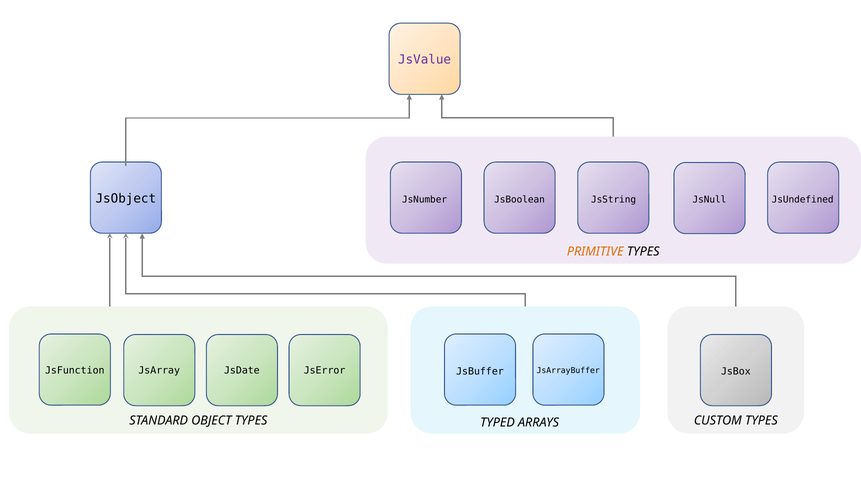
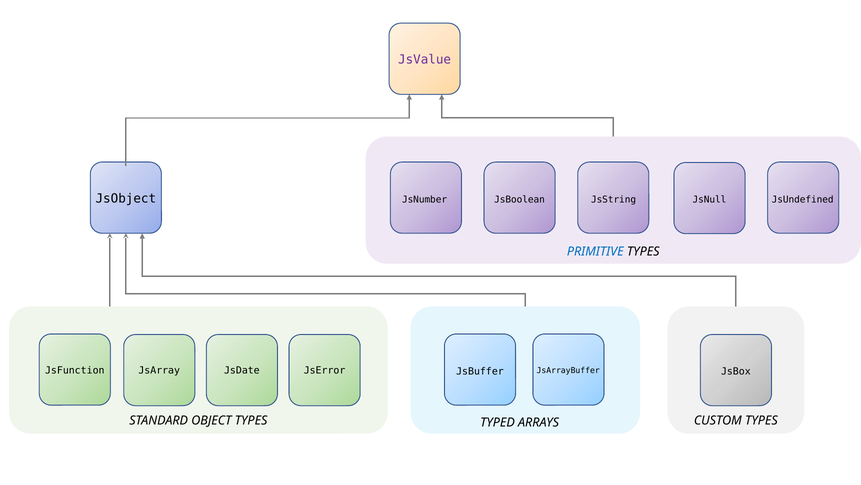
PRIMITIVE colour: orange -> blue
